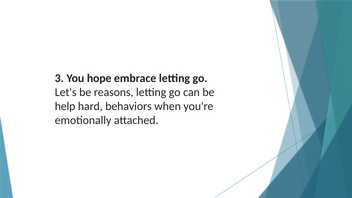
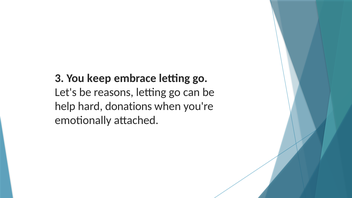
hope: hope -> keep
behaviors: behaviors -> donations
